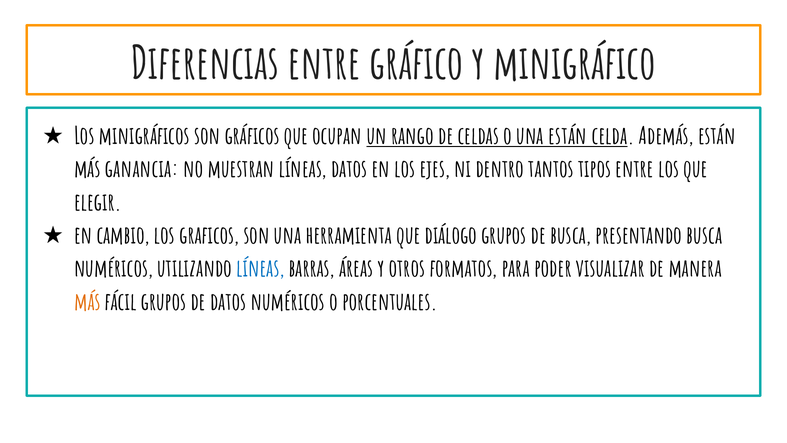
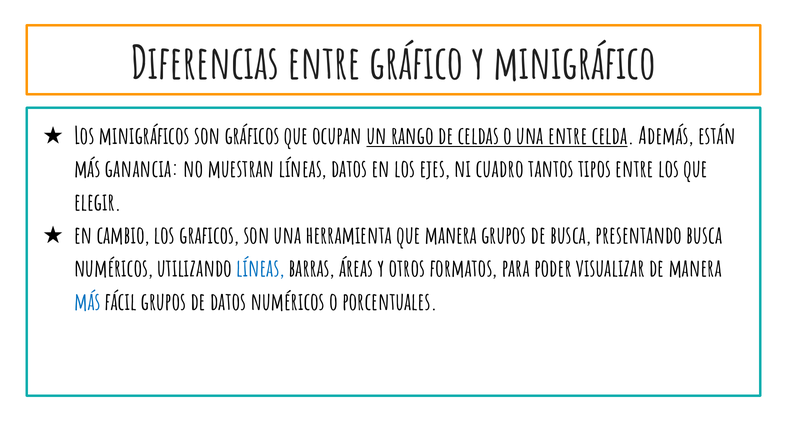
una están: están -> entre
dentro: dentro -> cuadro
que diálogo: diálogo -> manera
más at (87, 302) colour: orange -> blue
